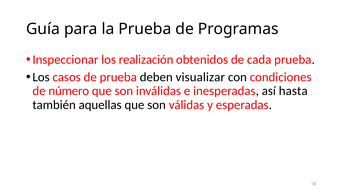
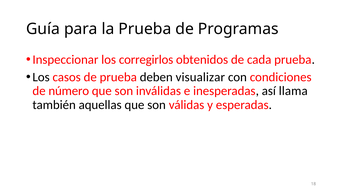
realización: realización -> corregirlos
hasta: hasta -> llama
